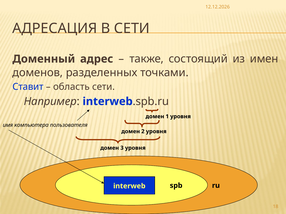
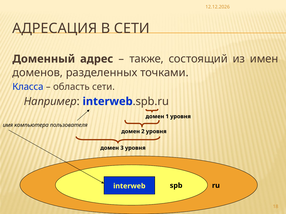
Ставит: Ставит -> Класса
